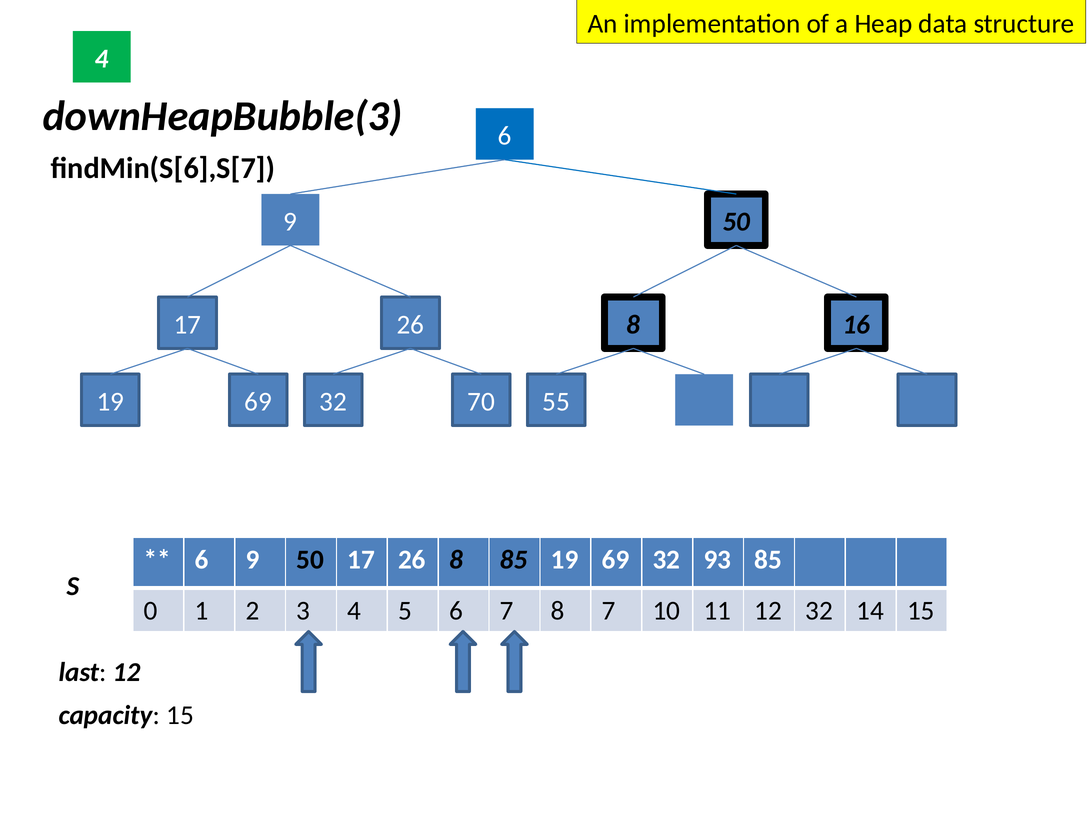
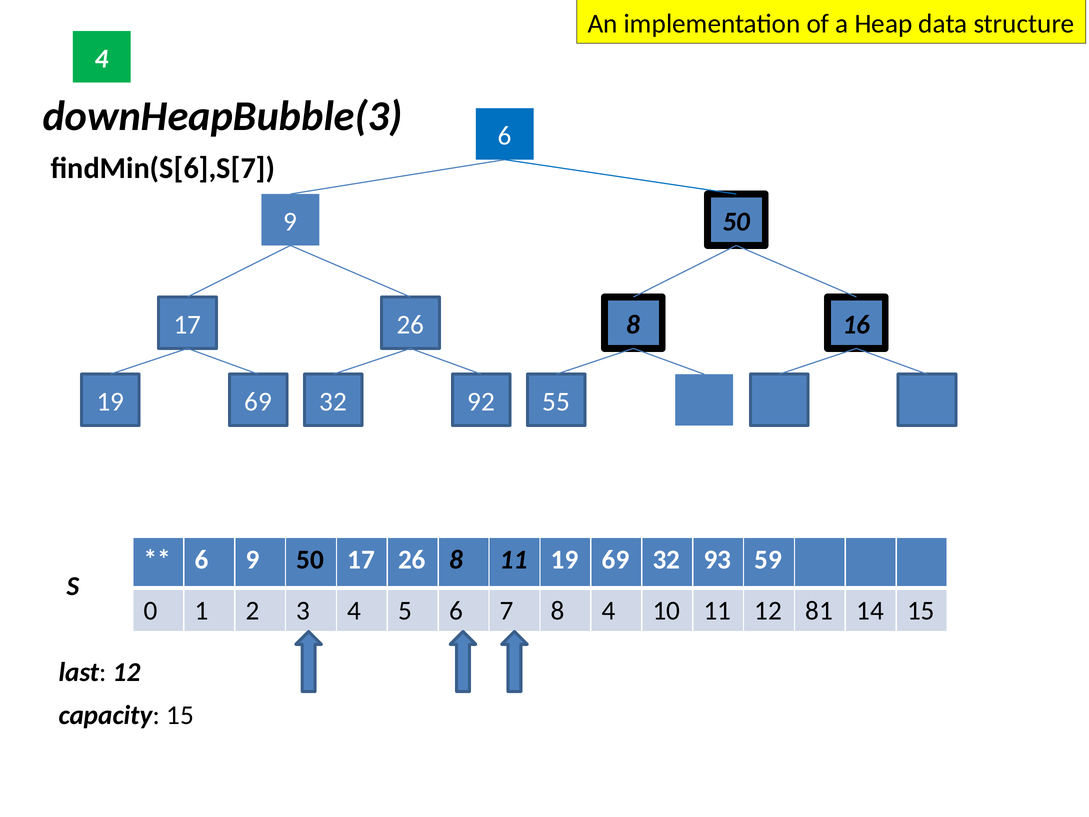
70: 70 -> 92
8 85: 85 -> 11
93 85: 85 -> 59
8 7: 7 -> 4
12 32: 32 -> 81
